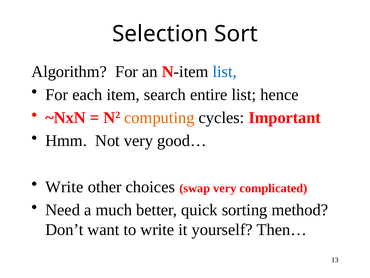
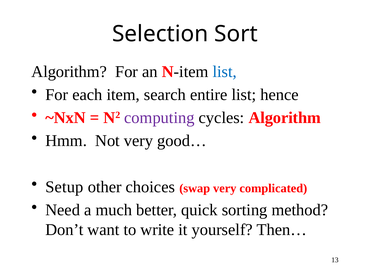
computing colour: orange -> purple
cycles Important: Important -> Algorithm
Write at (64, 187): Write -> Setup
